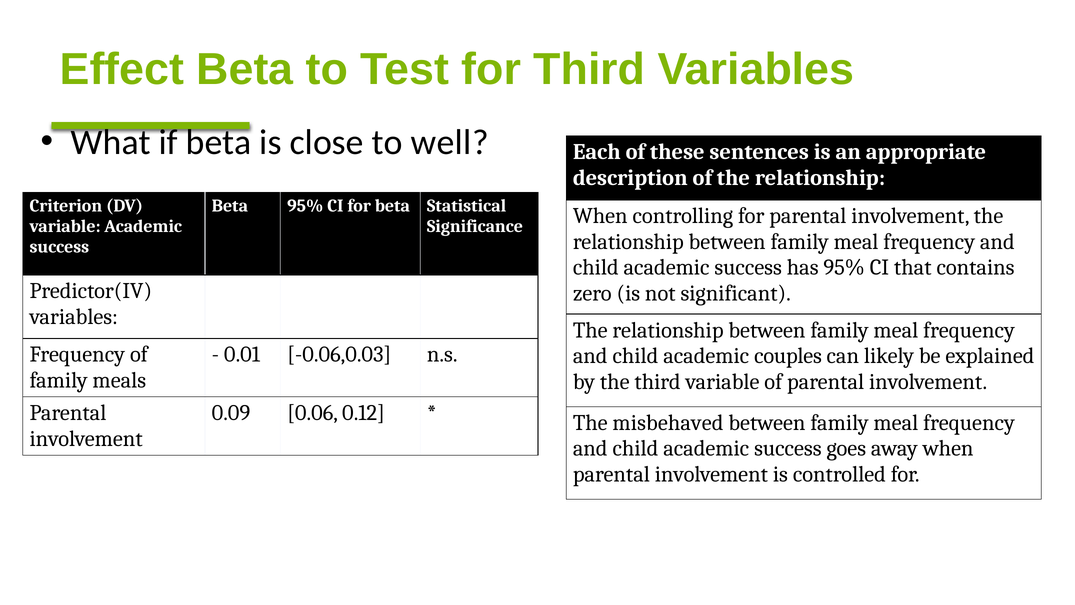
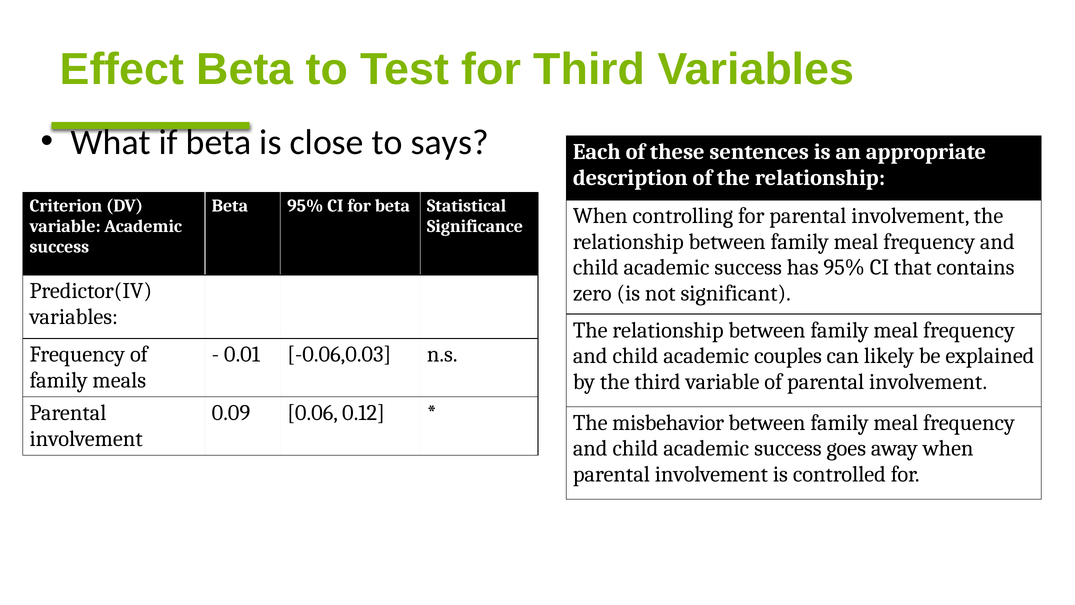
well: well -> says
misbehaved: misbehaved -> misbehavior
